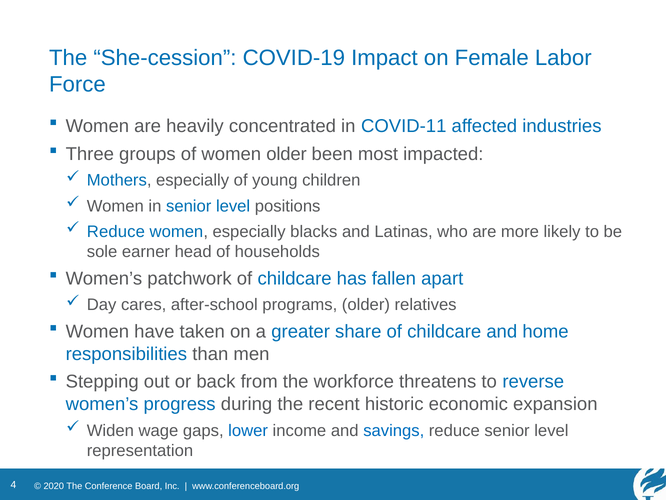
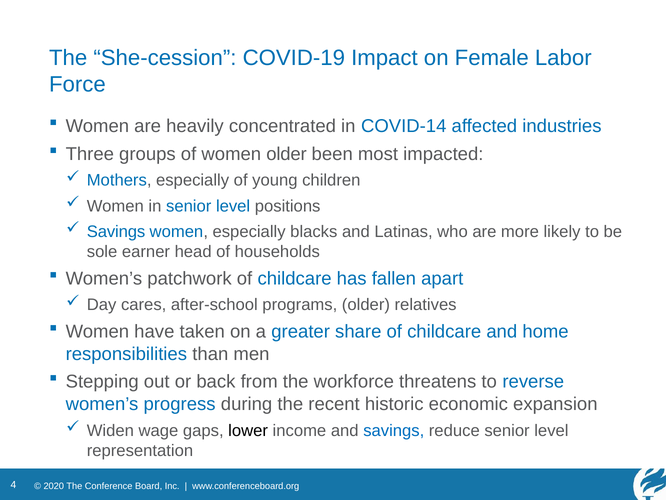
COVID-11: COVID-11 -> COVID-14
Reduce at (116, 231): Reduce -> Savings
lower colour: blue -> black
